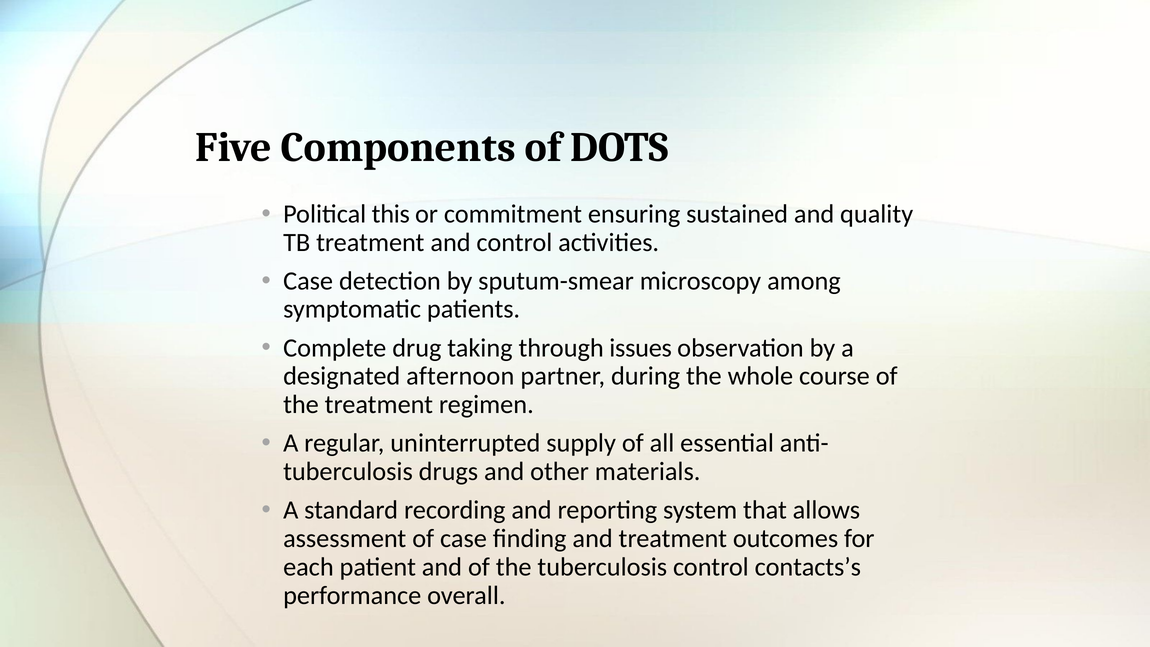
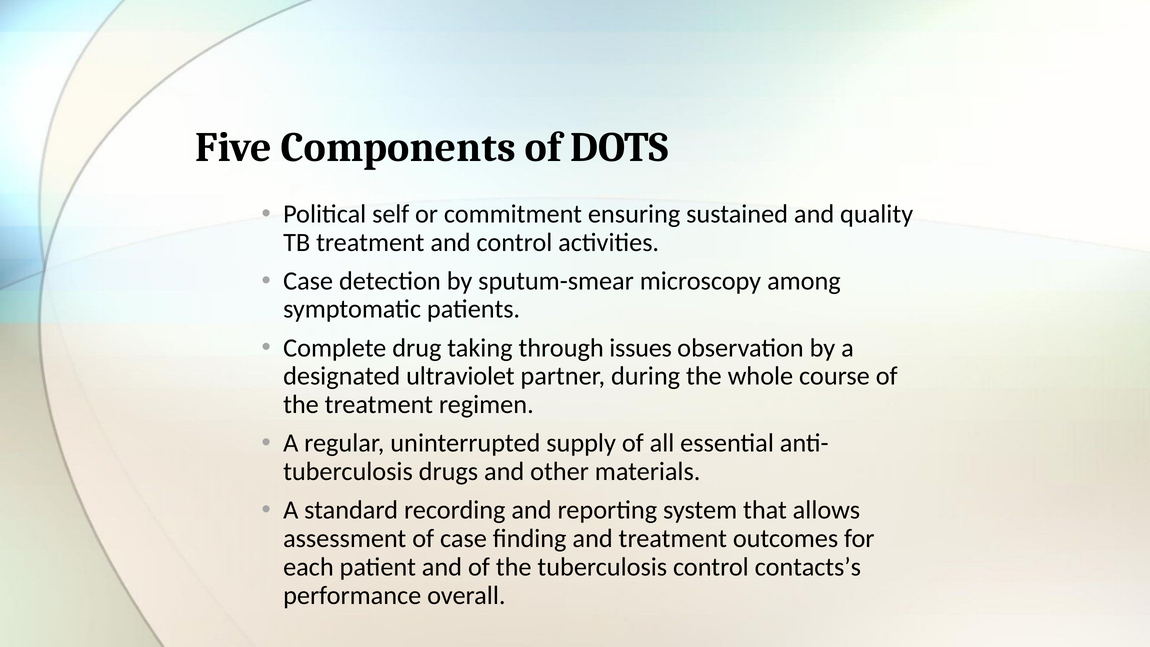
this: this -> self
afternoon: afternoon -> ultraviolet
